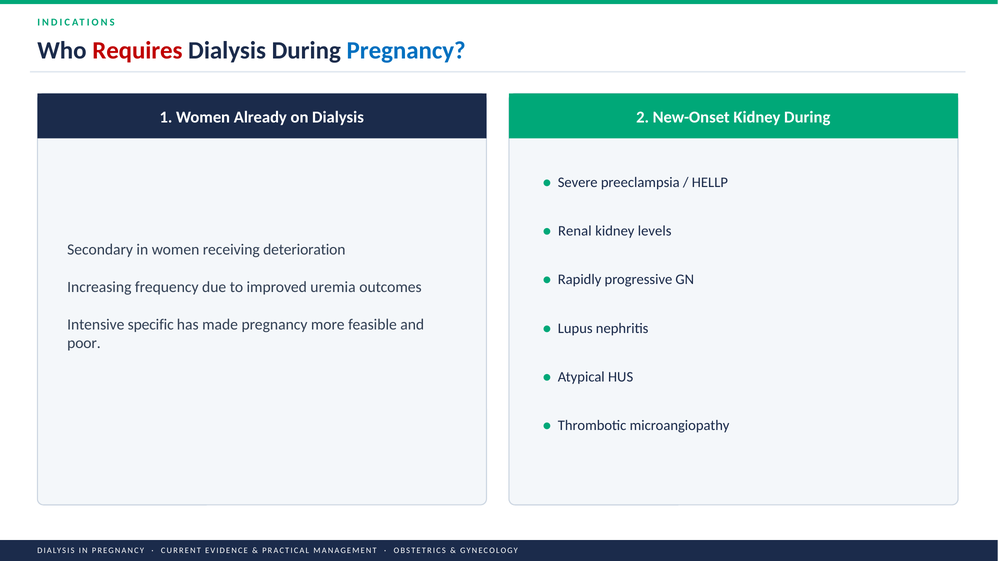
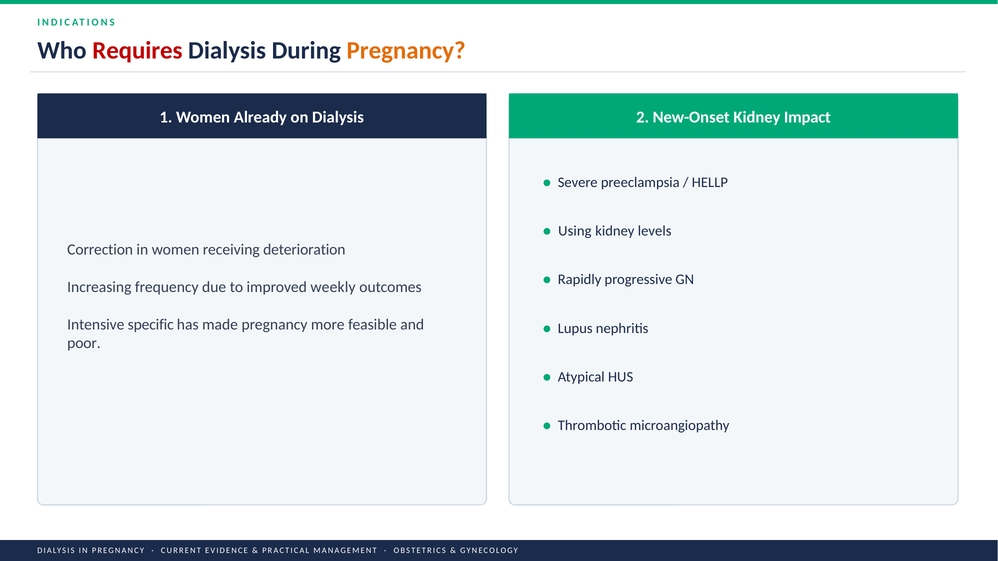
Pregnancy at (406, 51) colour: blue -> orange
Kidney During: During -> Impact
Renal: Renal -> Using
Secondary: Secondary -> Correction
uremia: uremia -> weekly
